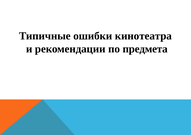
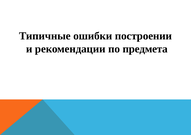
кинотеатра: кинотеатра -> построении
